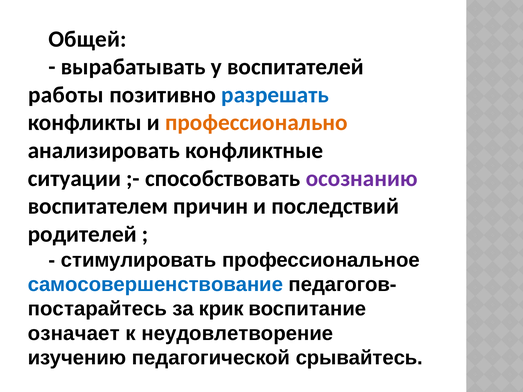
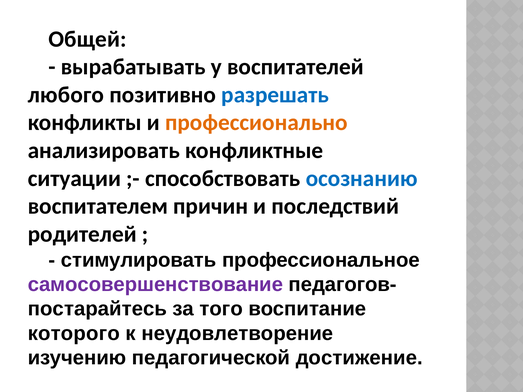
работы: работы -> любого
осознанию colour: purple -> blue
самосовершенствование colour: blue -> purple
крик: крик -> того
означает: означает -> которого
срывайтесь: срывайтесь -> достижение
